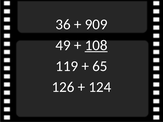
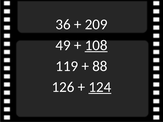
909: 909 -> 209
65: 65 -> 88
124 underline: none -> present
